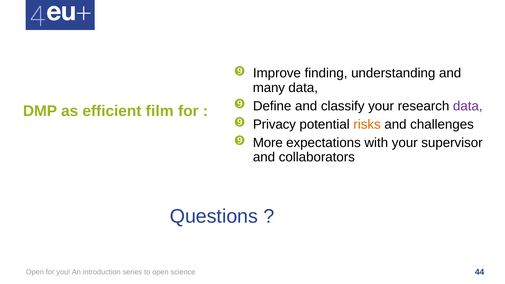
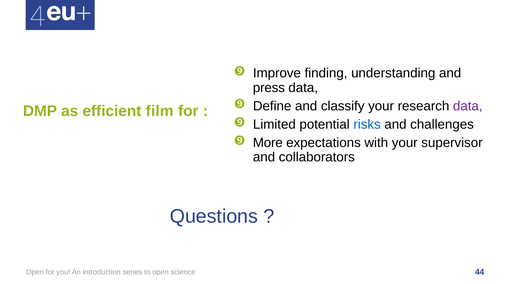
many: many -> press
Privacy: Privacy -> Limited
risks colour: orange -> blue
